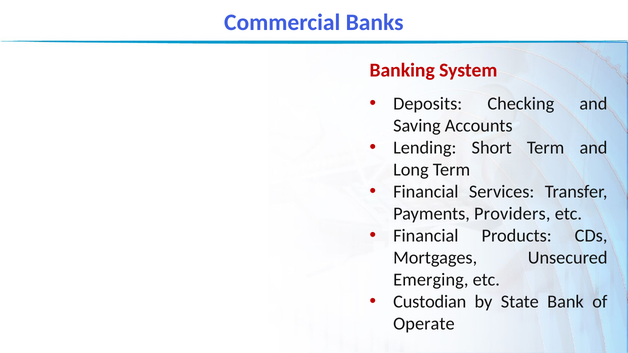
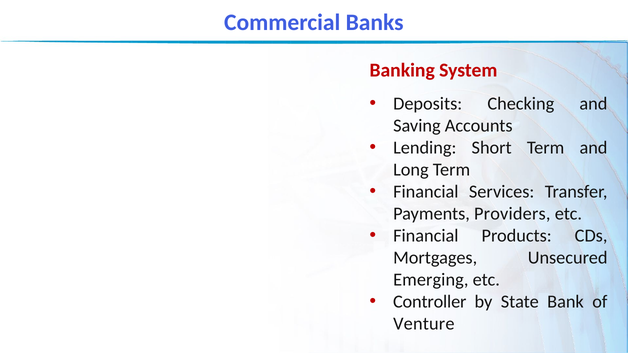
Custodian: Custodian -> Controller
Operate: Operate -> Venture
